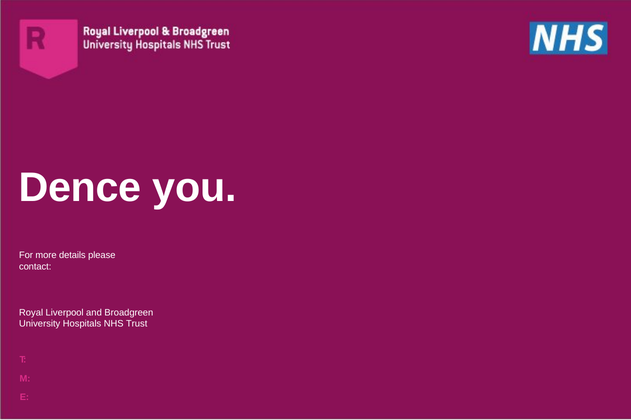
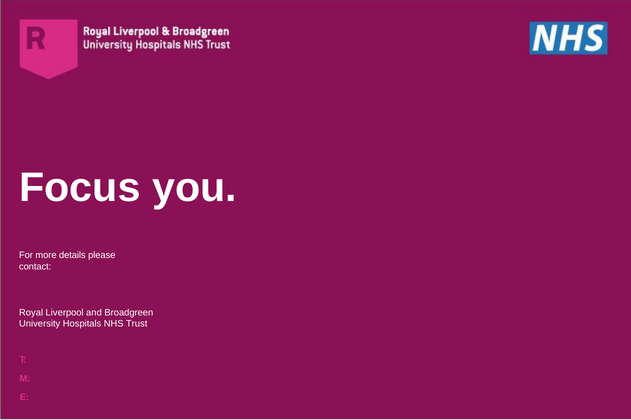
Dence: Dence -> Focus
